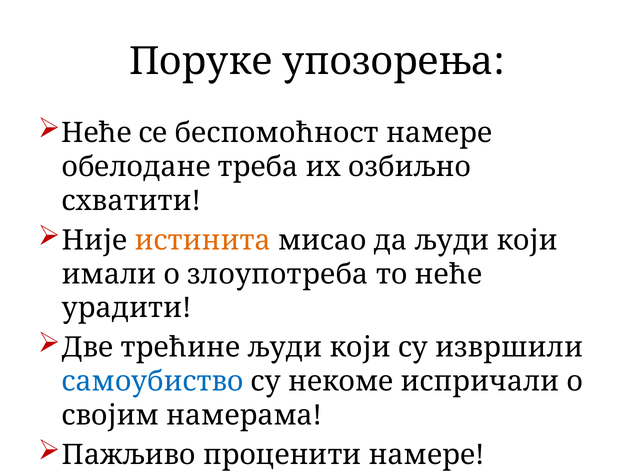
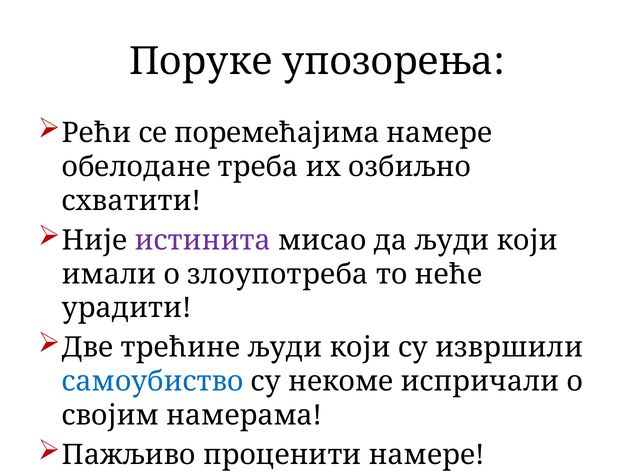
Неће at (97, 133): Неће -> Рећи
беспомоћност: беспомоћност -> поремећајима
истинита colour: orange -> purple
